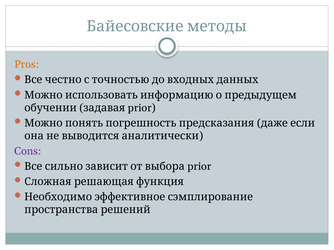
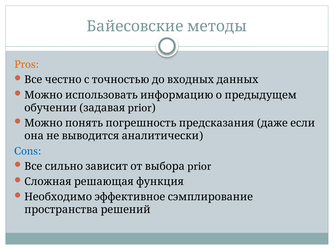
Cons colour: purple -> blue
